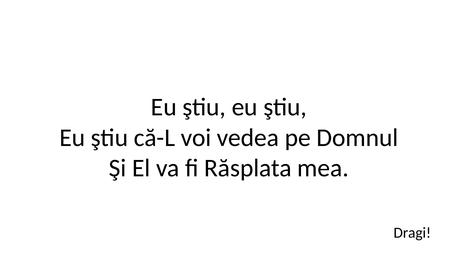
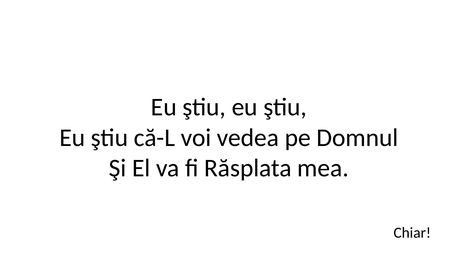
Dragi: Dragi -> Chiar
